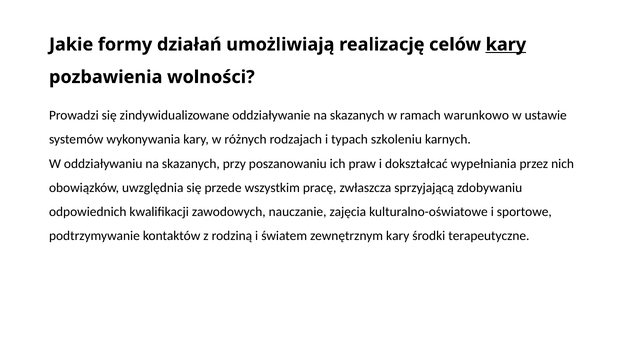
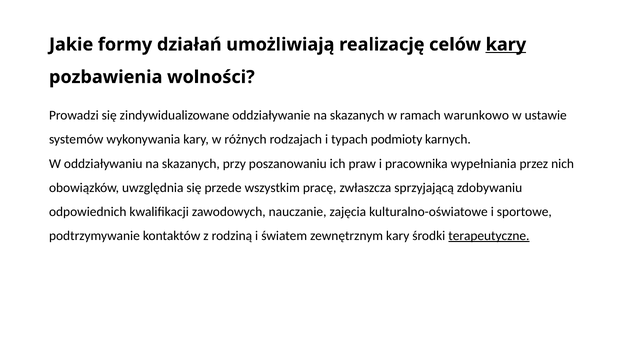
szkoleniu: szkoleniu -> podmioty
dokształcać: dokształcać -> pracownika
terapeutyczne underline: none -> present
